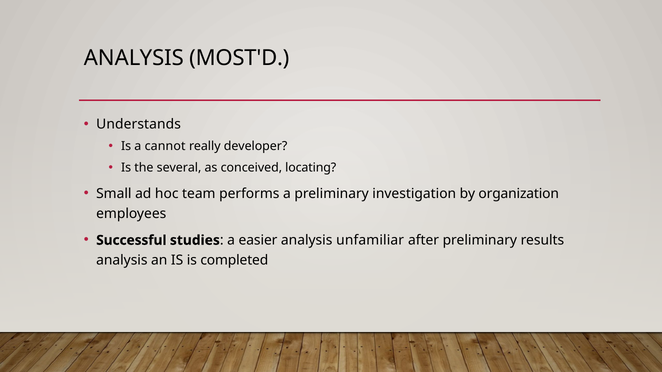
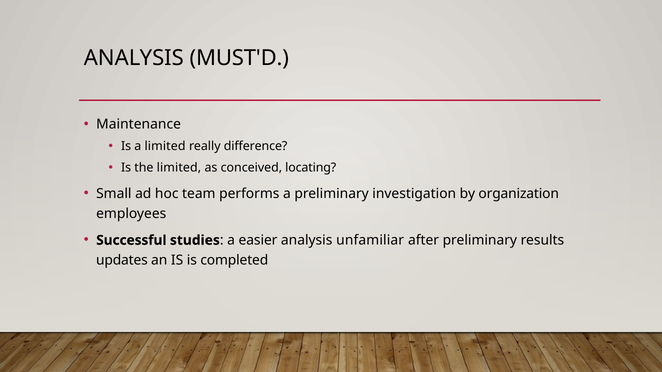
MOST'D: MOST'D -> MUST'D
Understands: Understands -> Maintenance
a cannot: cannot -> limited
developer: developer -> difference
the several: several -> limited
analysis at (122, 260): analysis -> updates
